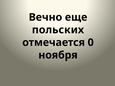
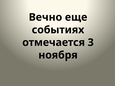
польских: польских -> событиях
0: 0 -> 3
